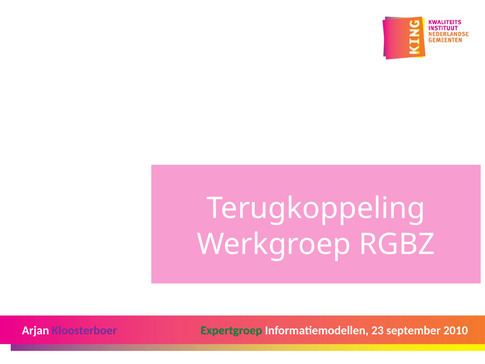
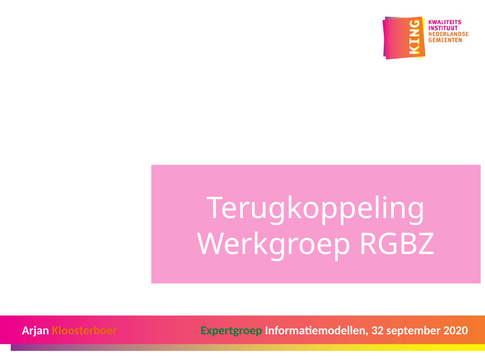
Kloosterboer colour: purple -> orange
23: 23 -> 32
2010: 2010 -> 2020
